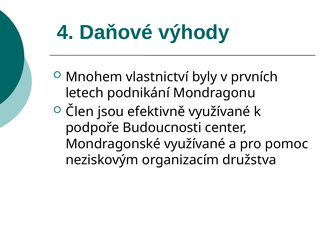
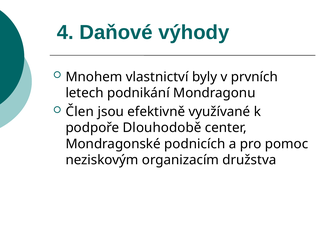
Budoucnosti: Budoucnosti -> Dlouhodobě
Mondragonské využívané: využívané -> podnicích
